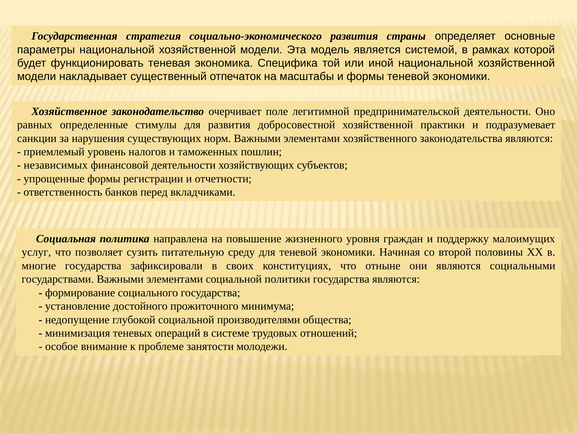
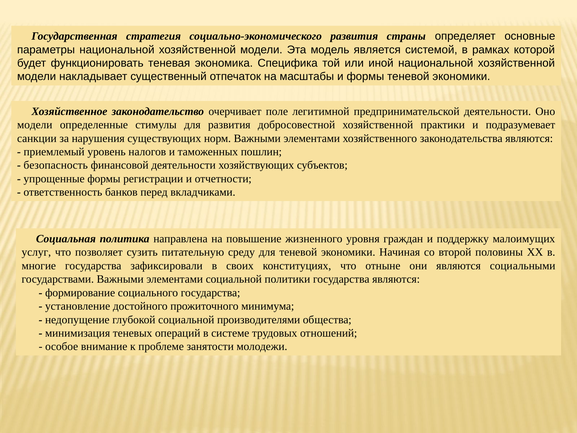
равных at (35, 125): равных -> модели
независимых: независимых -> безопасность
